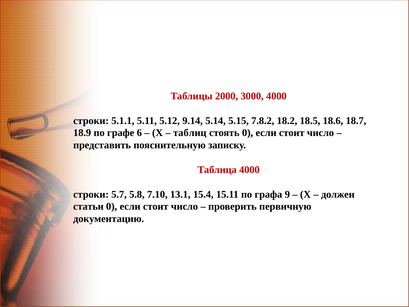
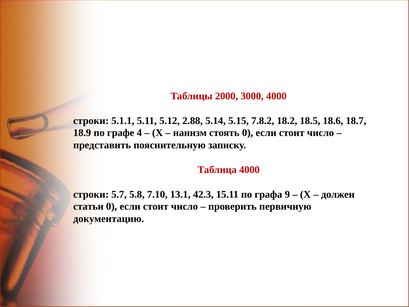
9.14: 9.14 -> 2.88
6: 6 -> 4
таблиц: таблиц -> нанизм
15.4: 15.4 -> 42.3
